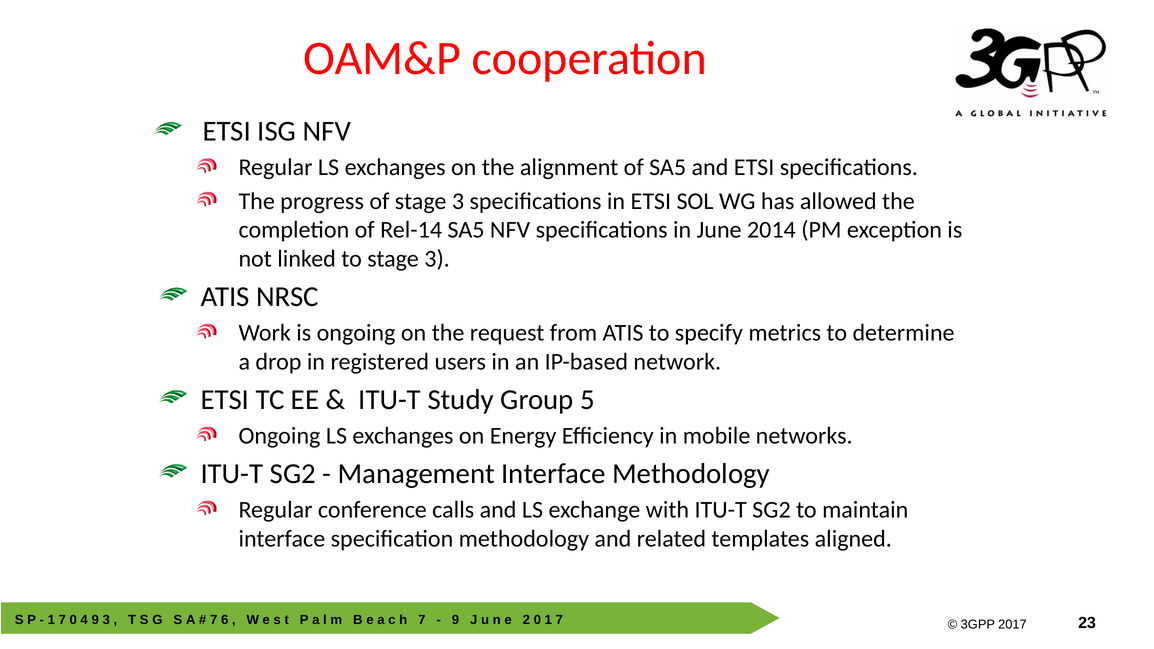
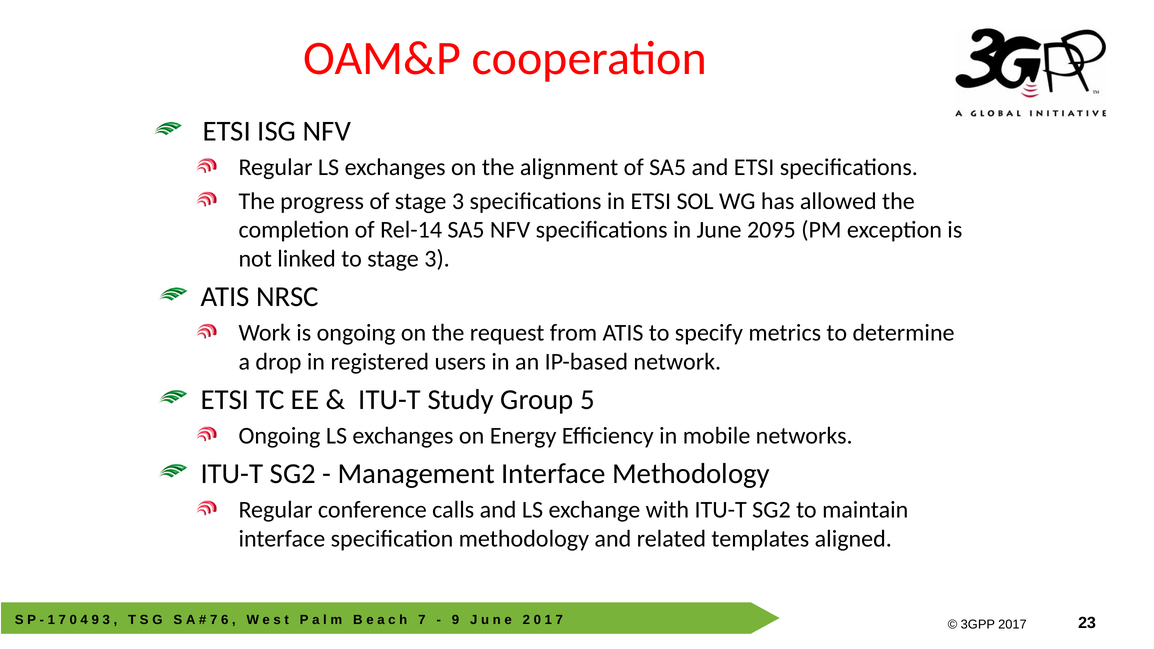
2014: 2014 -> 2095
